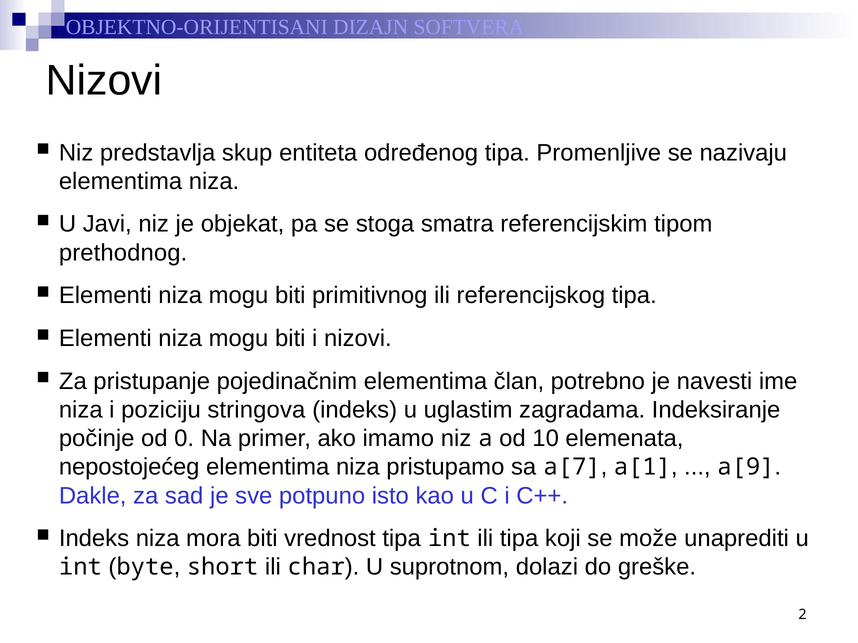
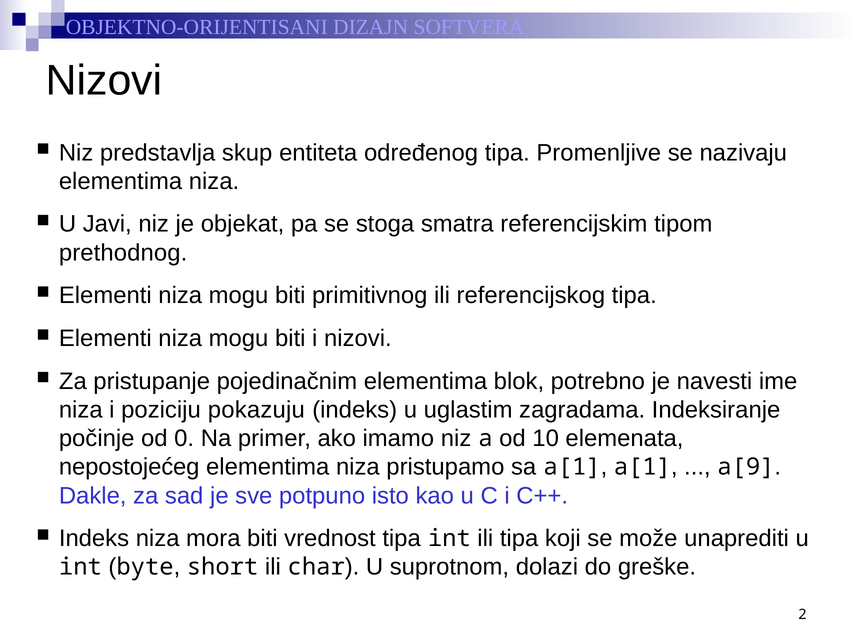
član: član -> blok
stringova: stringova -> pokazuju
sa a[7: a[7 -> a[1
